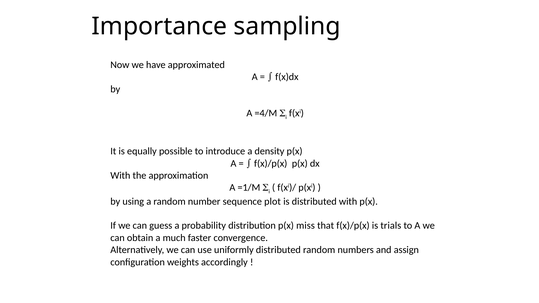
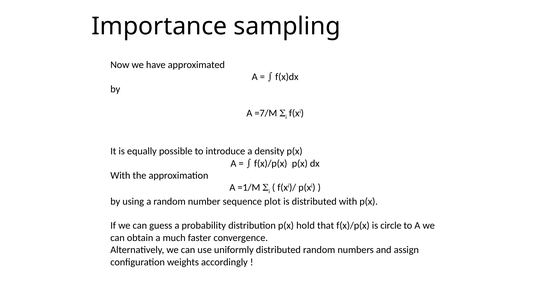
=4/M: =4/M -> =7/M
miss: miss -> hold
trials: trials -> circle
